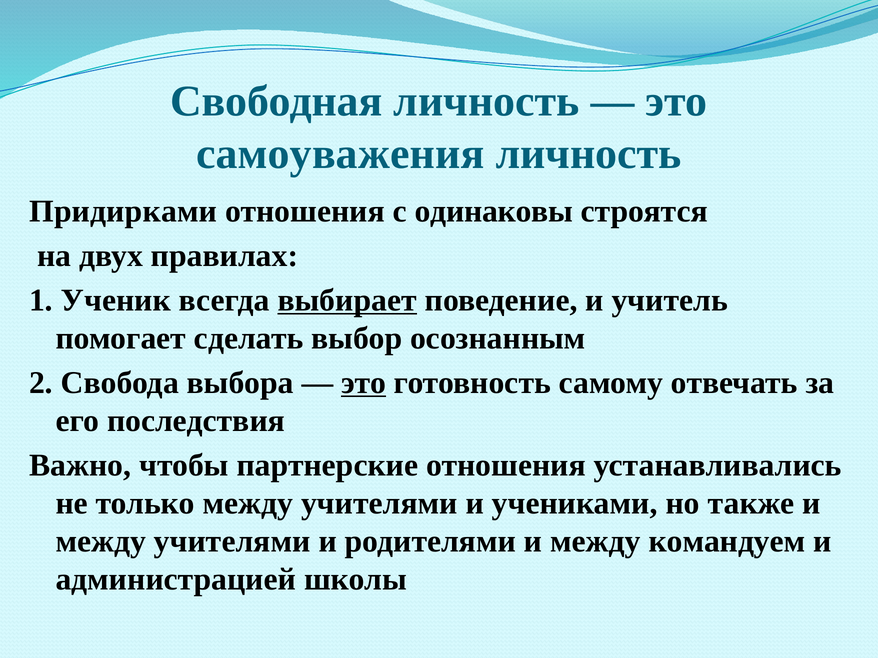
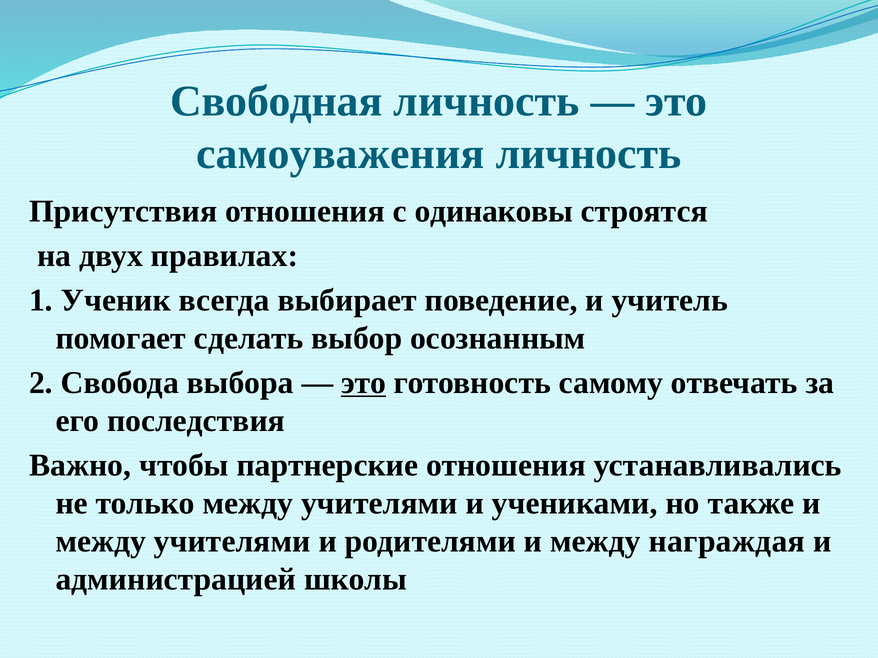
Придирками: Придирками -> Присутствия
выбирает underline: present -> none
командуем: командуем -> награждая
